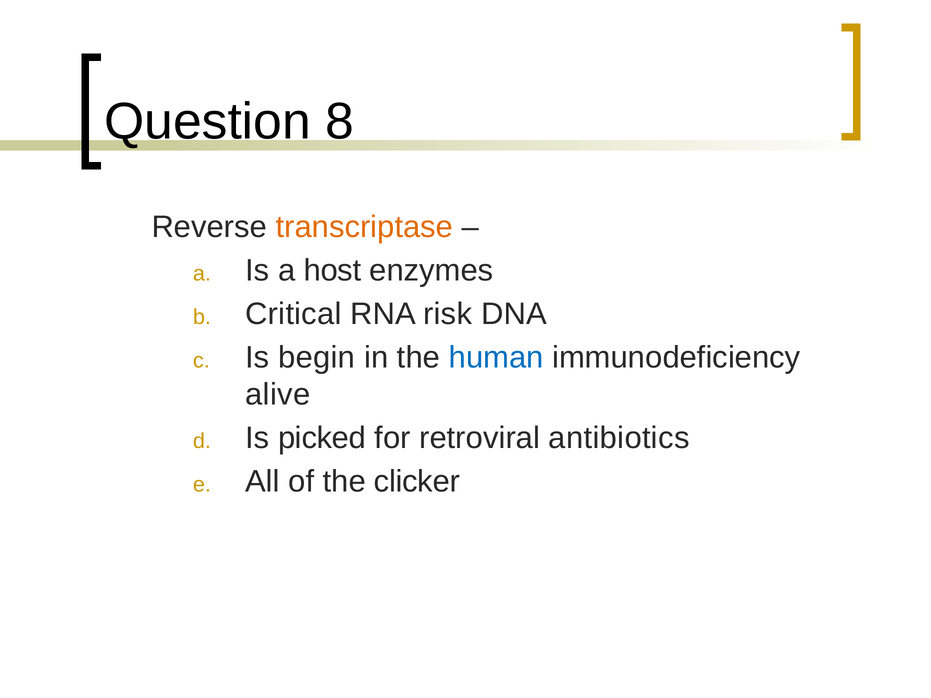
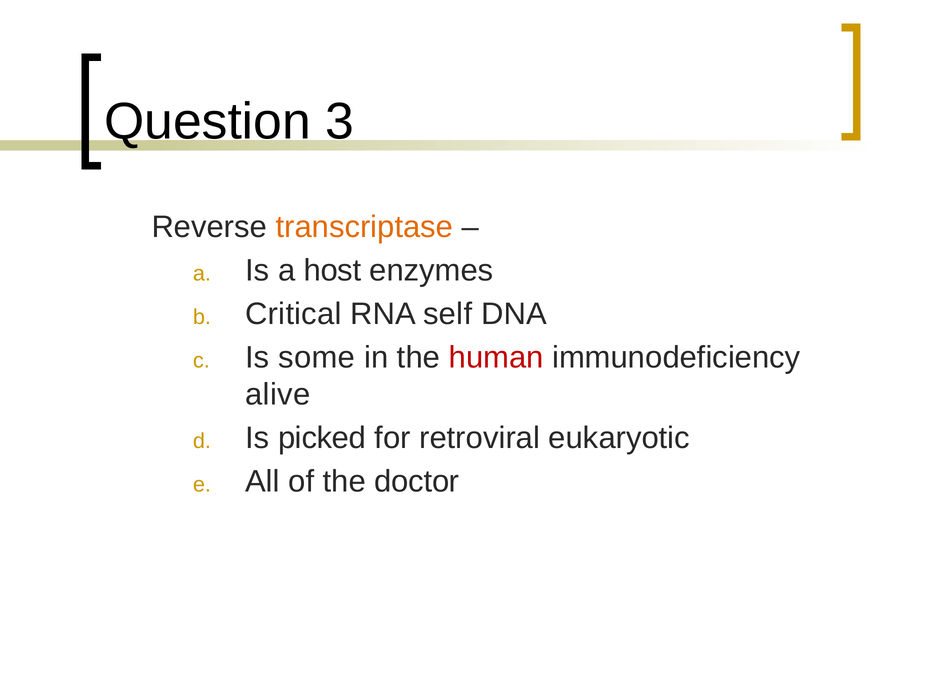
8: 8 -> 3
risk: risk -> self
begin: begin -> some
human colour: blue -> red
antibiotics: antibiotics -> eukaryotic
clicker: clicker -> doctor
